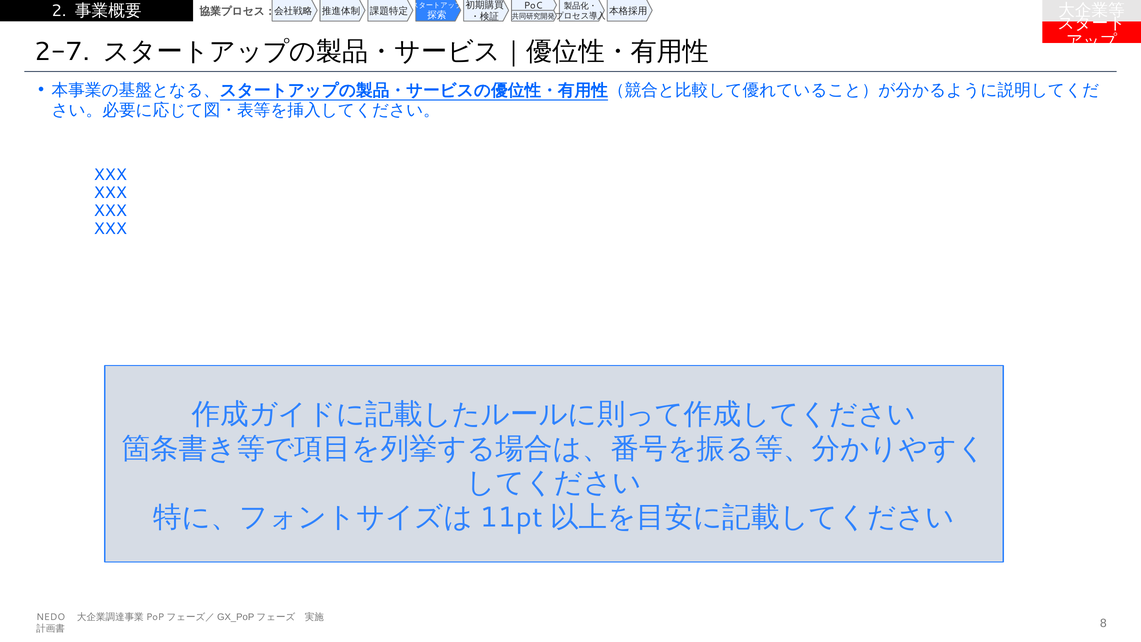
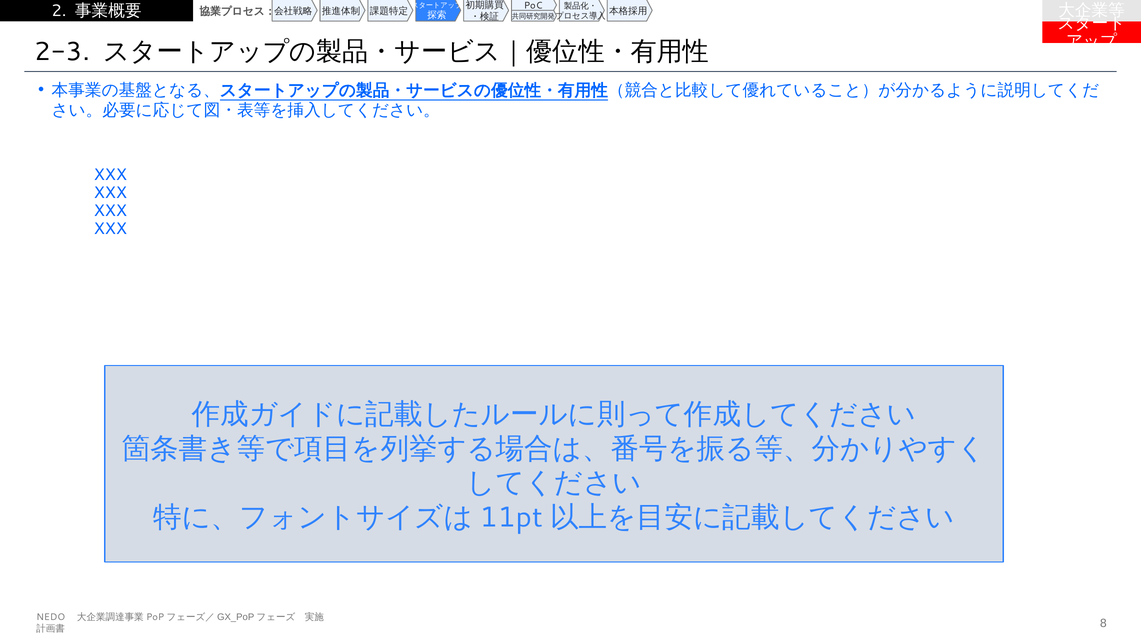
2-7: 2-7 -> 2-3
